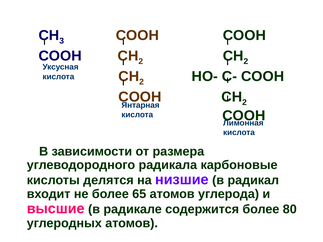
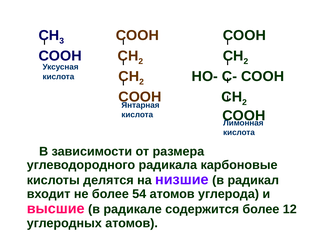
65: 65 -> 54
80: 80 -> 12
